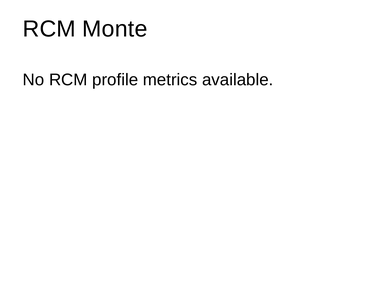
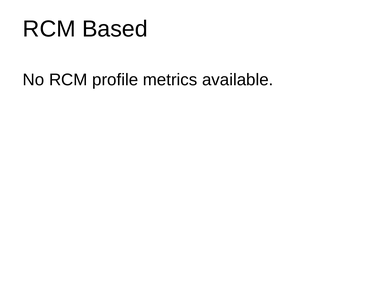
Monte: Monte -> Based
